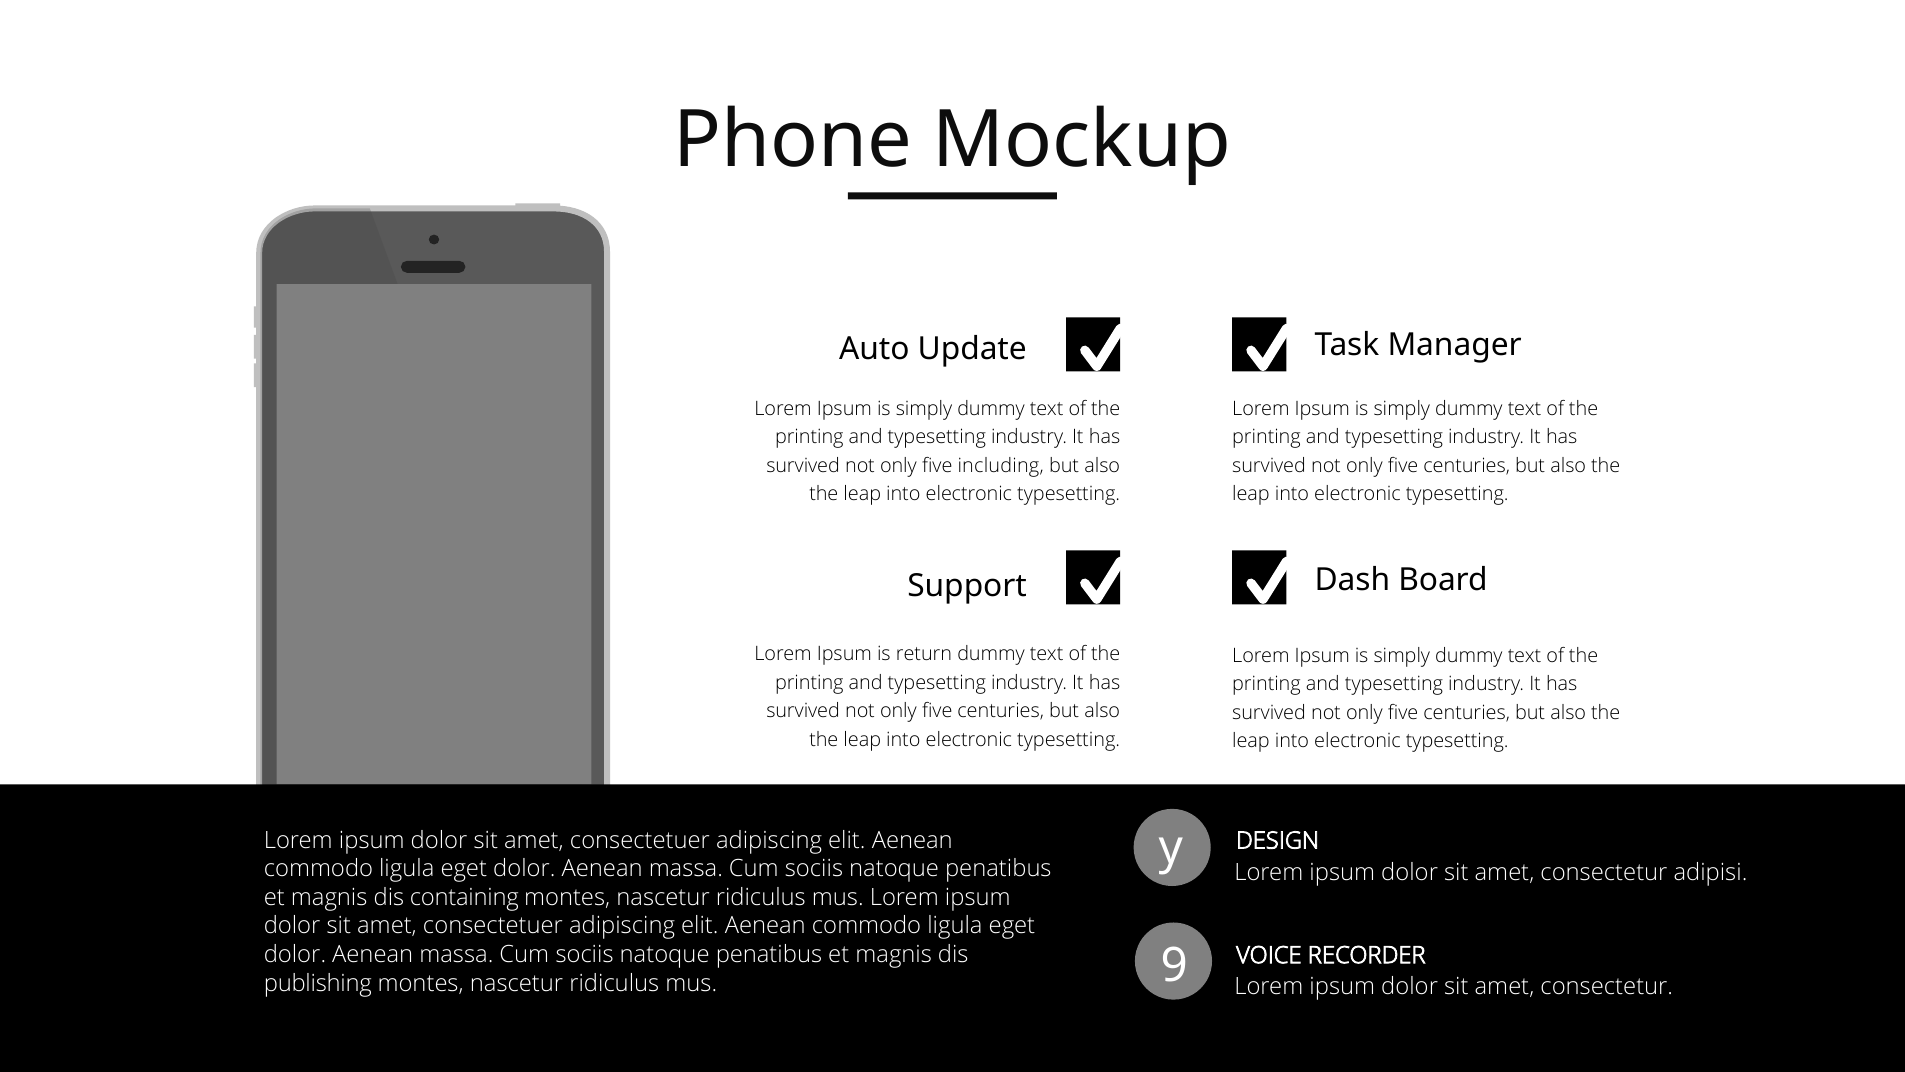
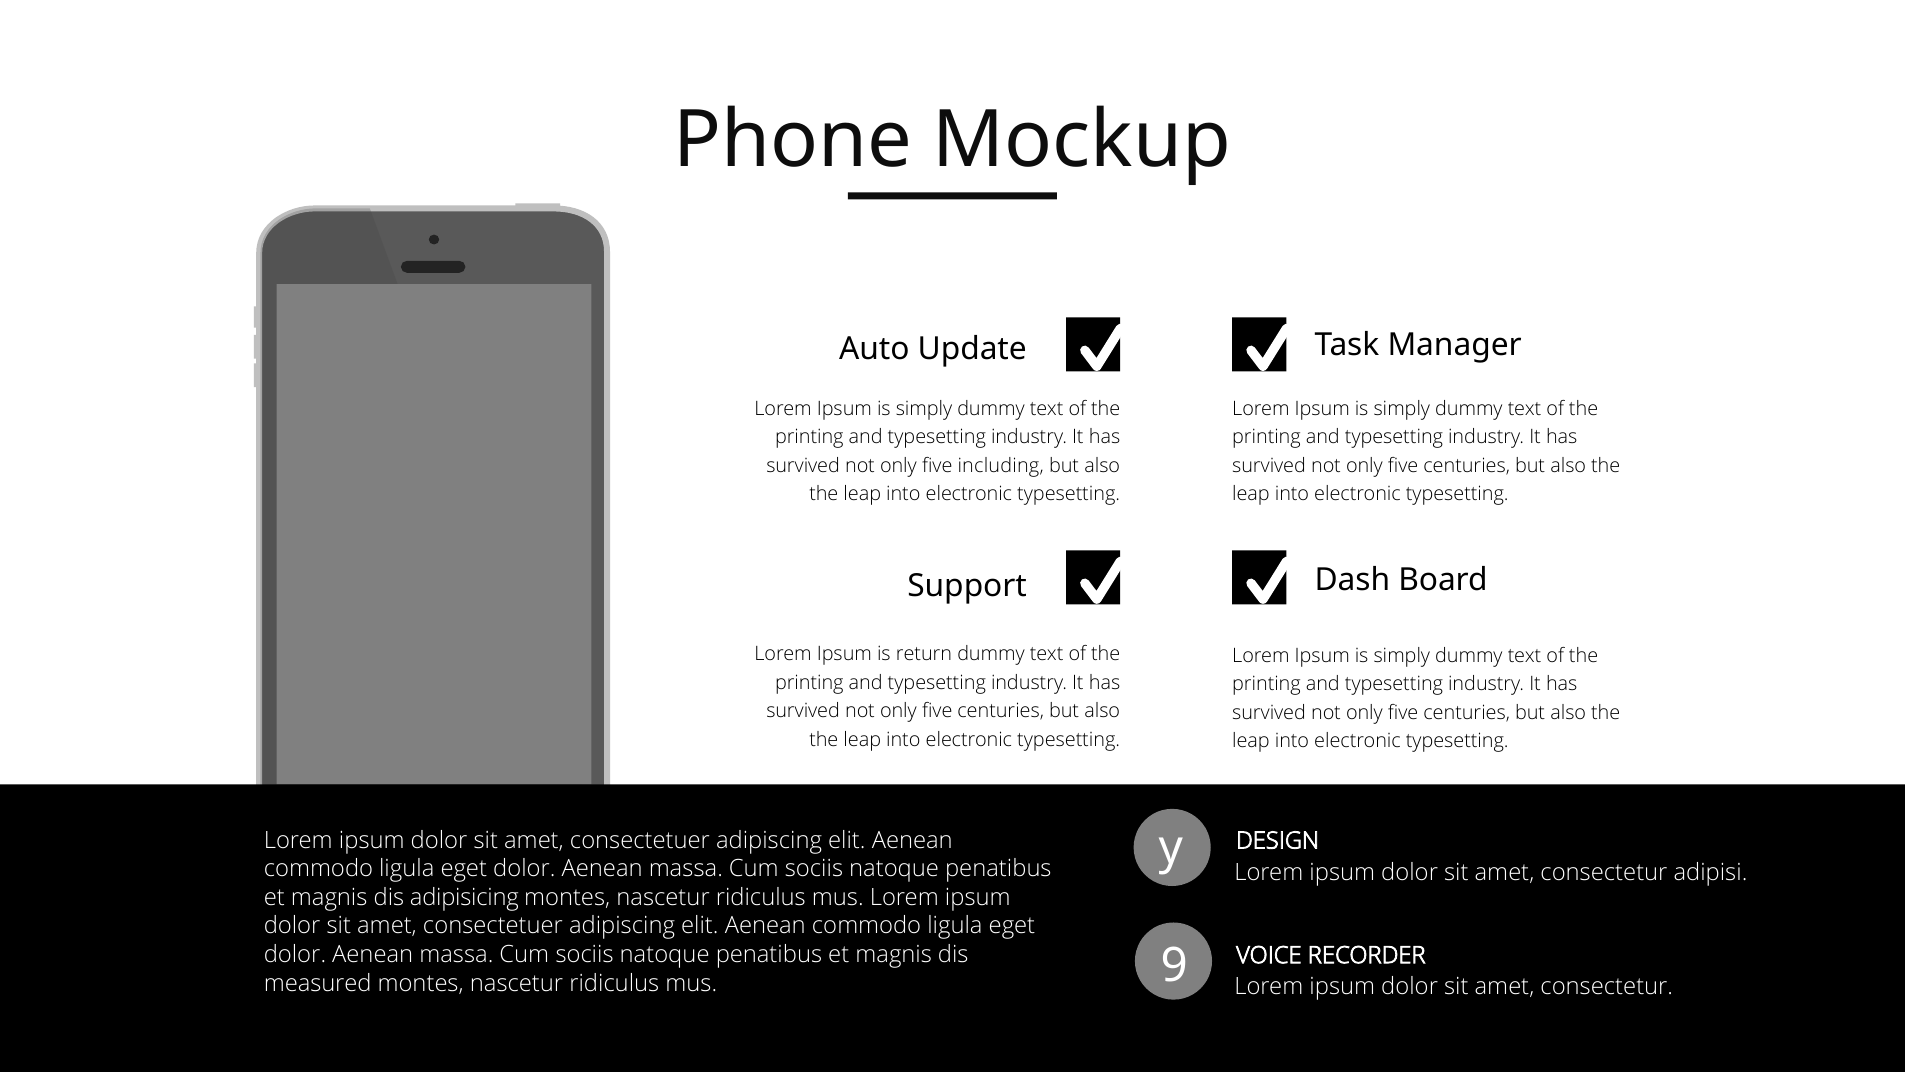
containing: containing -> adipisicing
publishing: publishing -> measured
